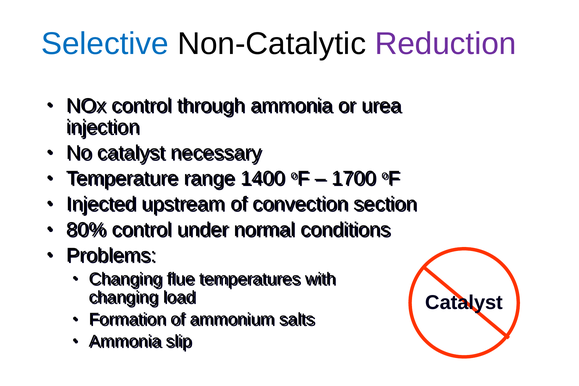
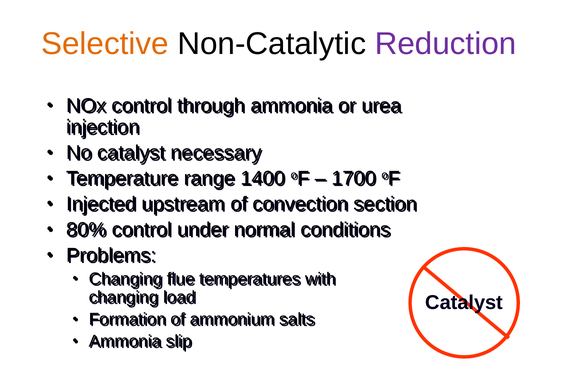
Selective colour: blue -> orange
